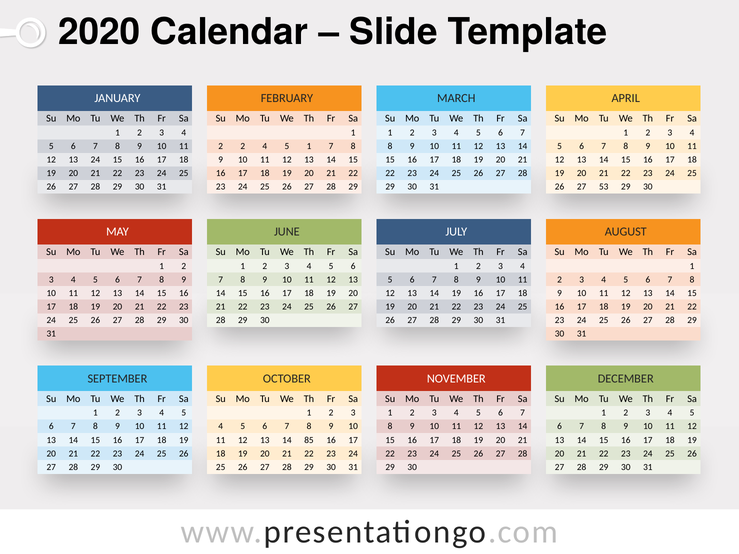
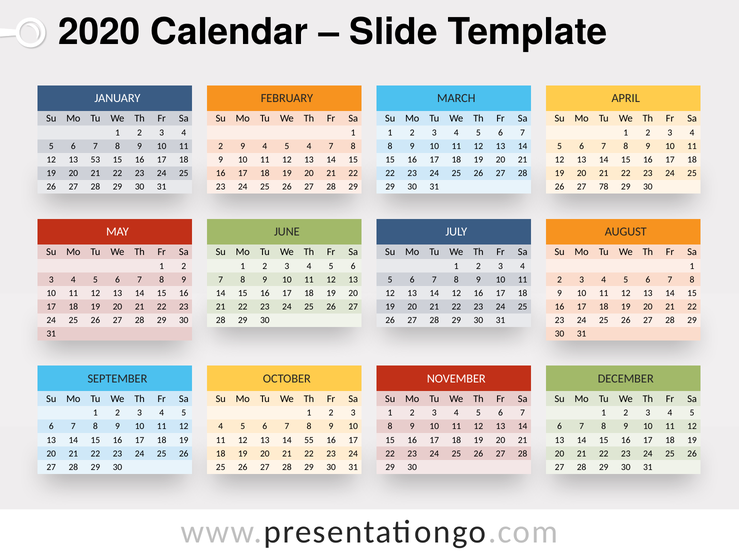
2 2: 2 -> 9
5 1: 1 -> 4
13 24: 24 -> 53
53: 53 -> 78
14 19: 19 -> 12
85: 85 -> 55
